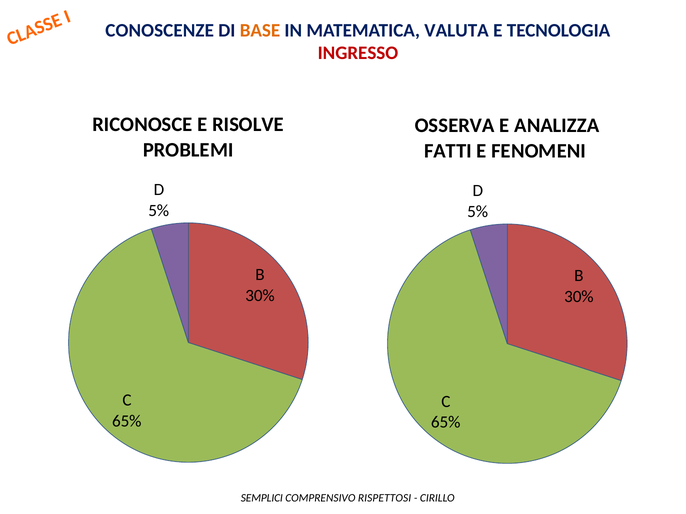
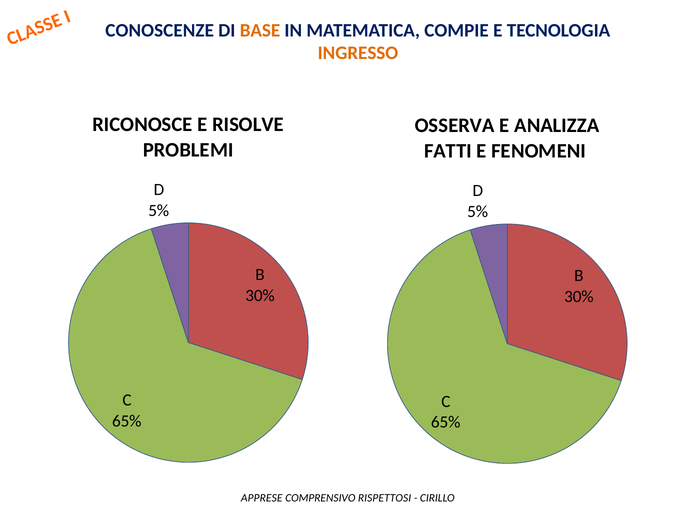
VALUTA: VALUTA -> COMPIE
INGRESSO colour: red -> orange
SEMPLICI: SEMPLICI -> APPRESE
